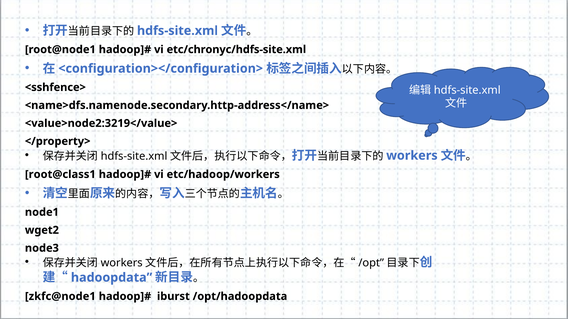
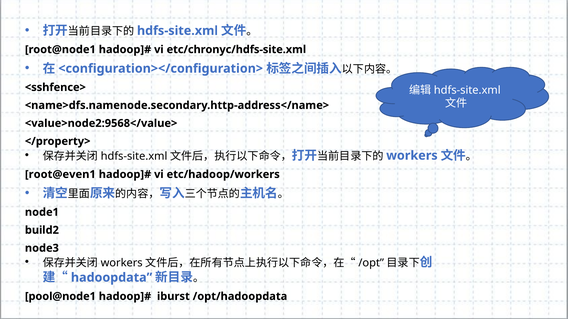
<value>node2:3219</value>: <value>node2:3219</value> -> <value>node2:9568</value>
root@class1: root@class1 -> root@even1
wget2: wget2 -> build2
zkfc@node1: zkfc@node1 -> pool@node1
